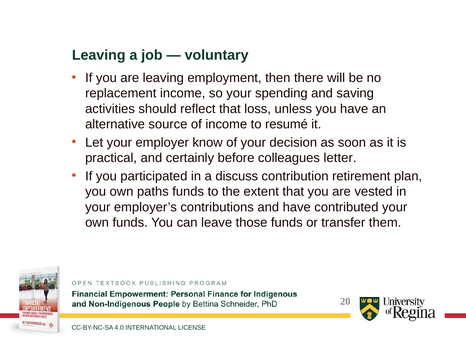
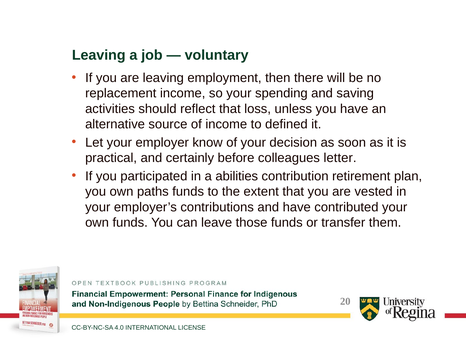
resumé: resumé -> defined
discuss: discuss -> abilities
